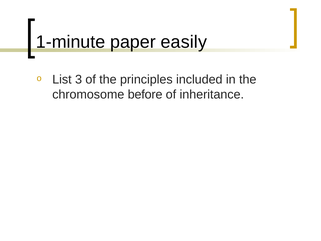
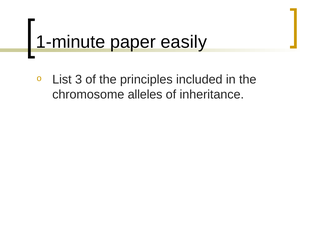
before: before -> alleles
